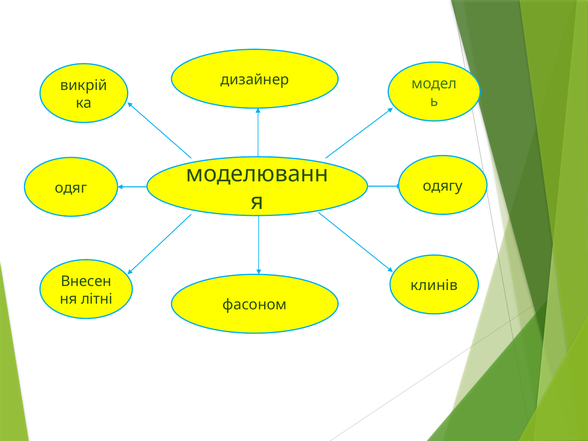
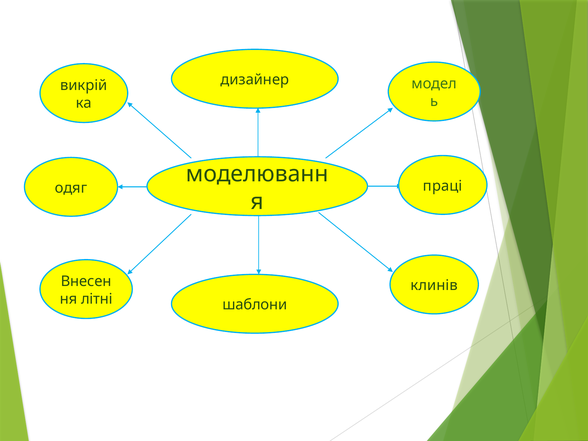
одягу: одягу -> праці
фасоном: фасоном -> шаблони
